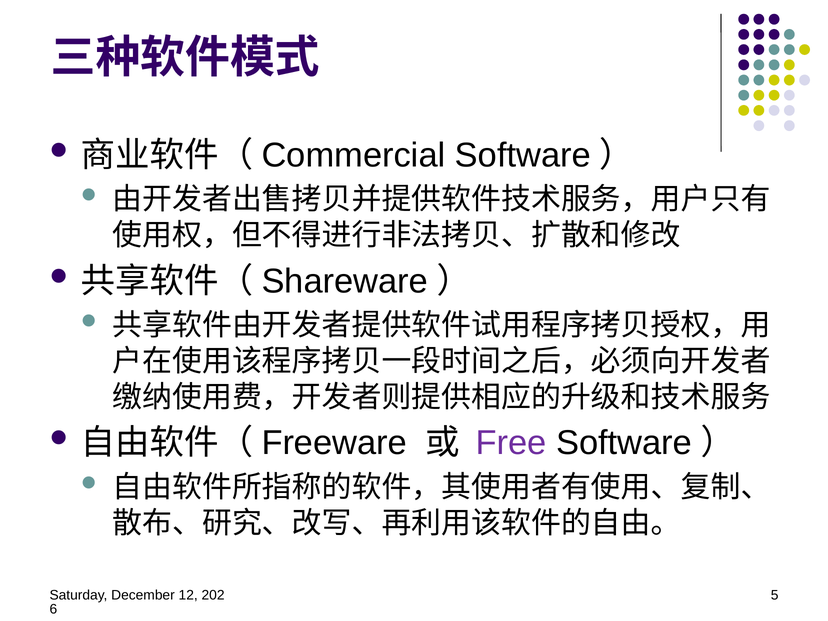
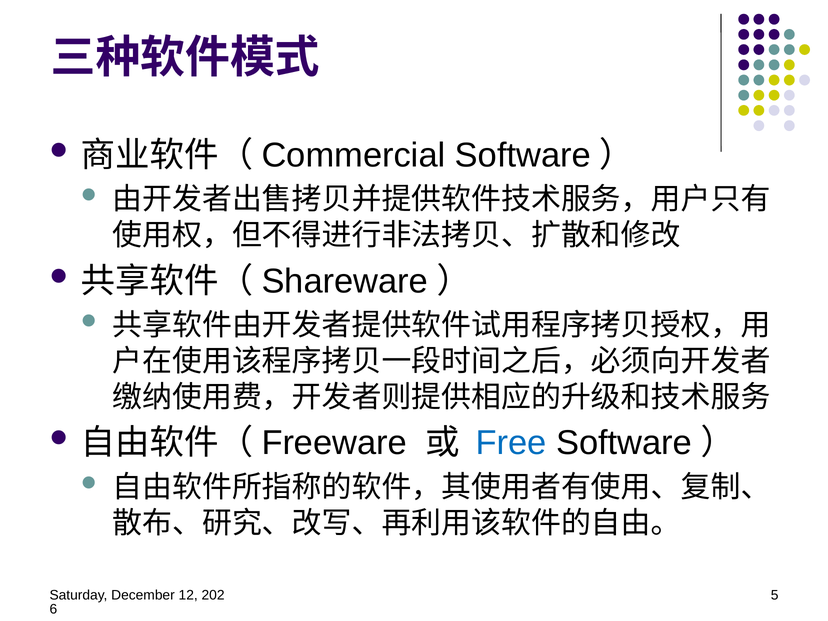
Free colour: purple -> blue
